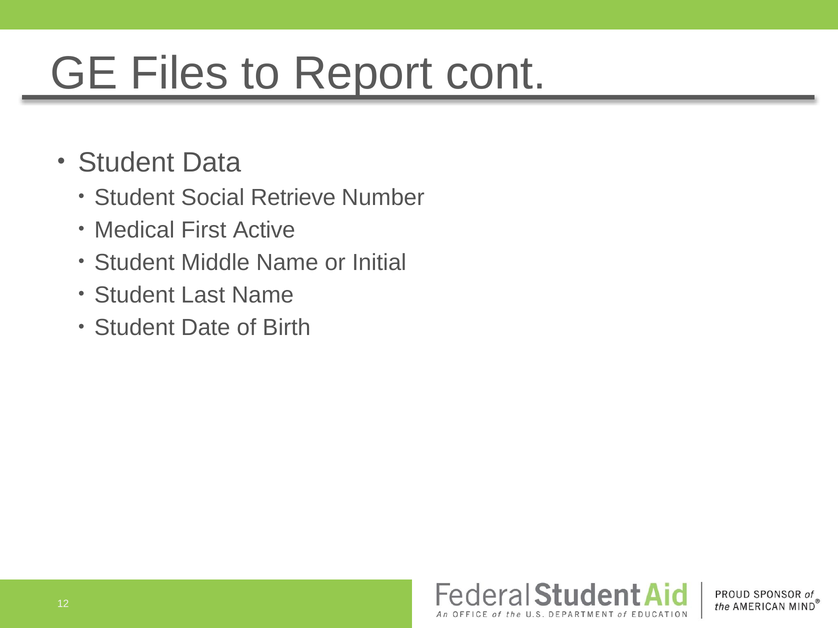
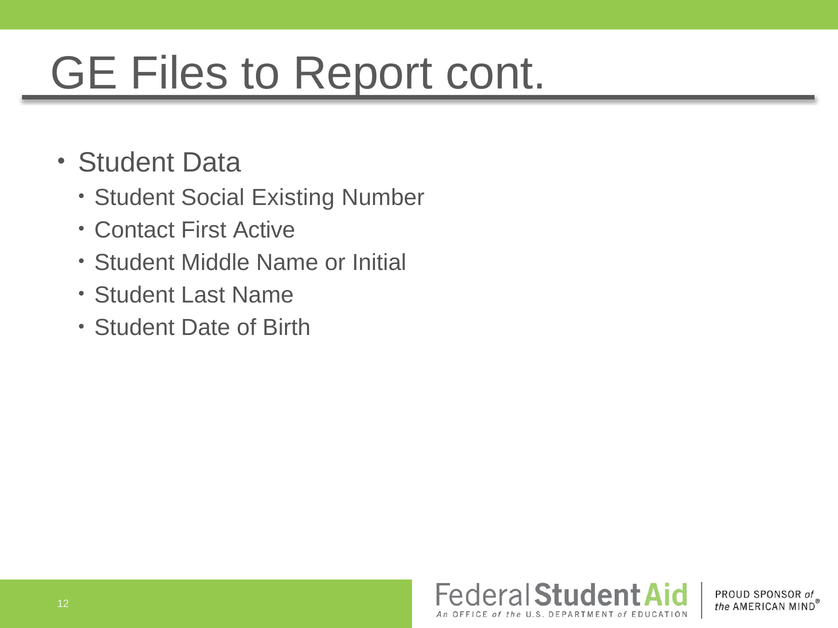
Retrieve: Retrieve -> Existing
Medical: Medical -> Contact
